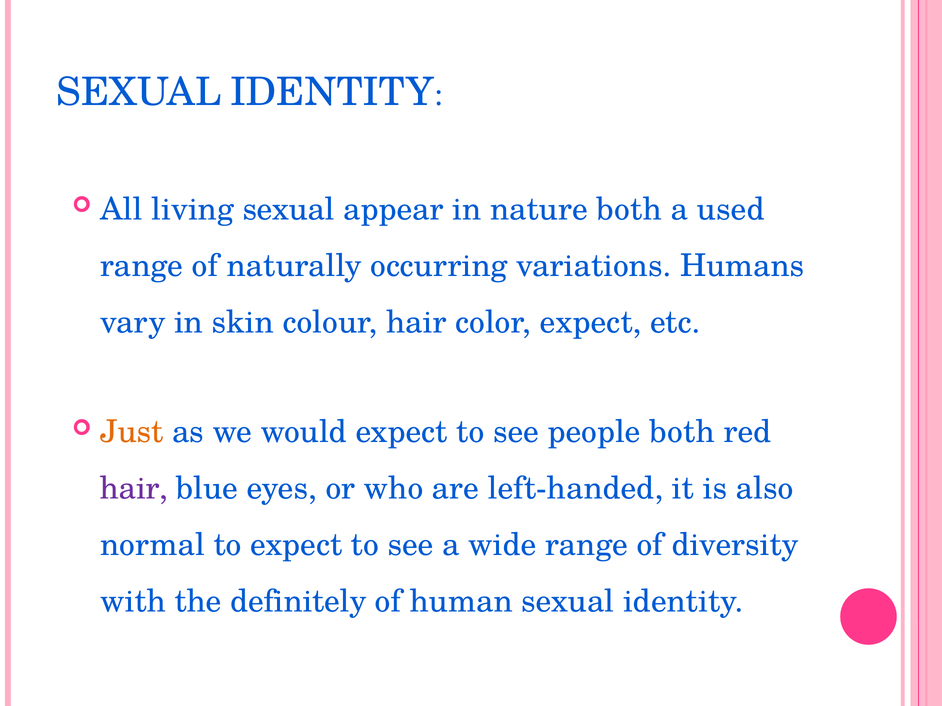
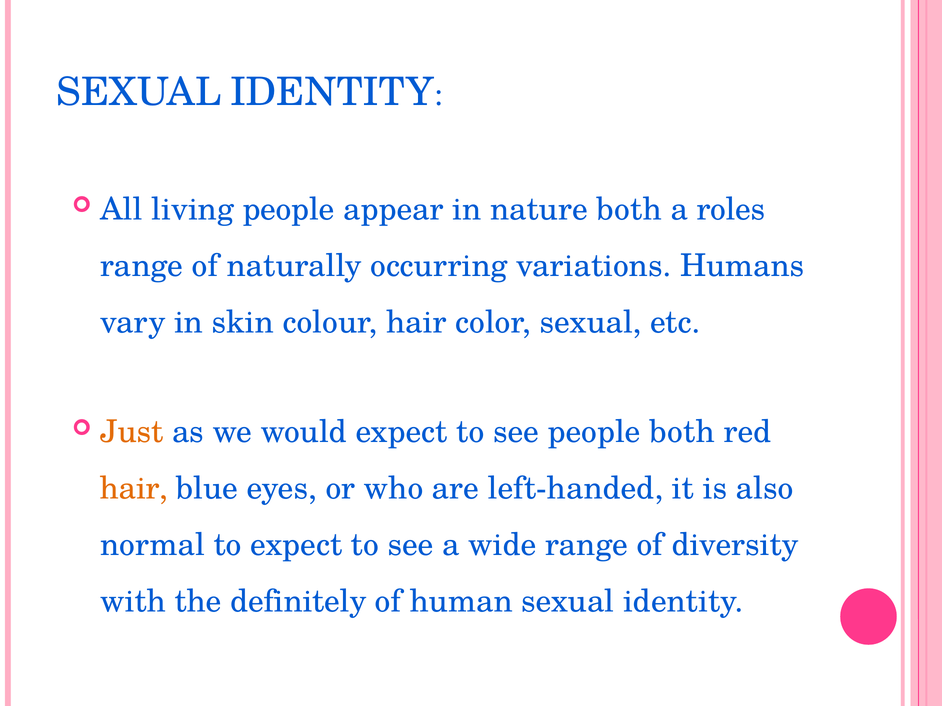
living sexual: sexual -> people
used: used -> roles
color expect: expect -> sexual
hair at (134, 489) colour: purple -> orange
